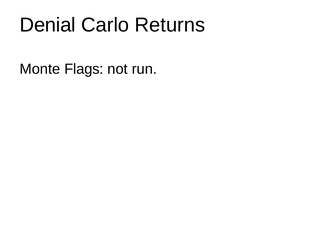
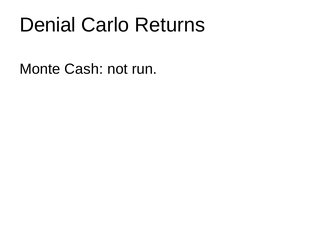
Flags: Flags -> Cash
